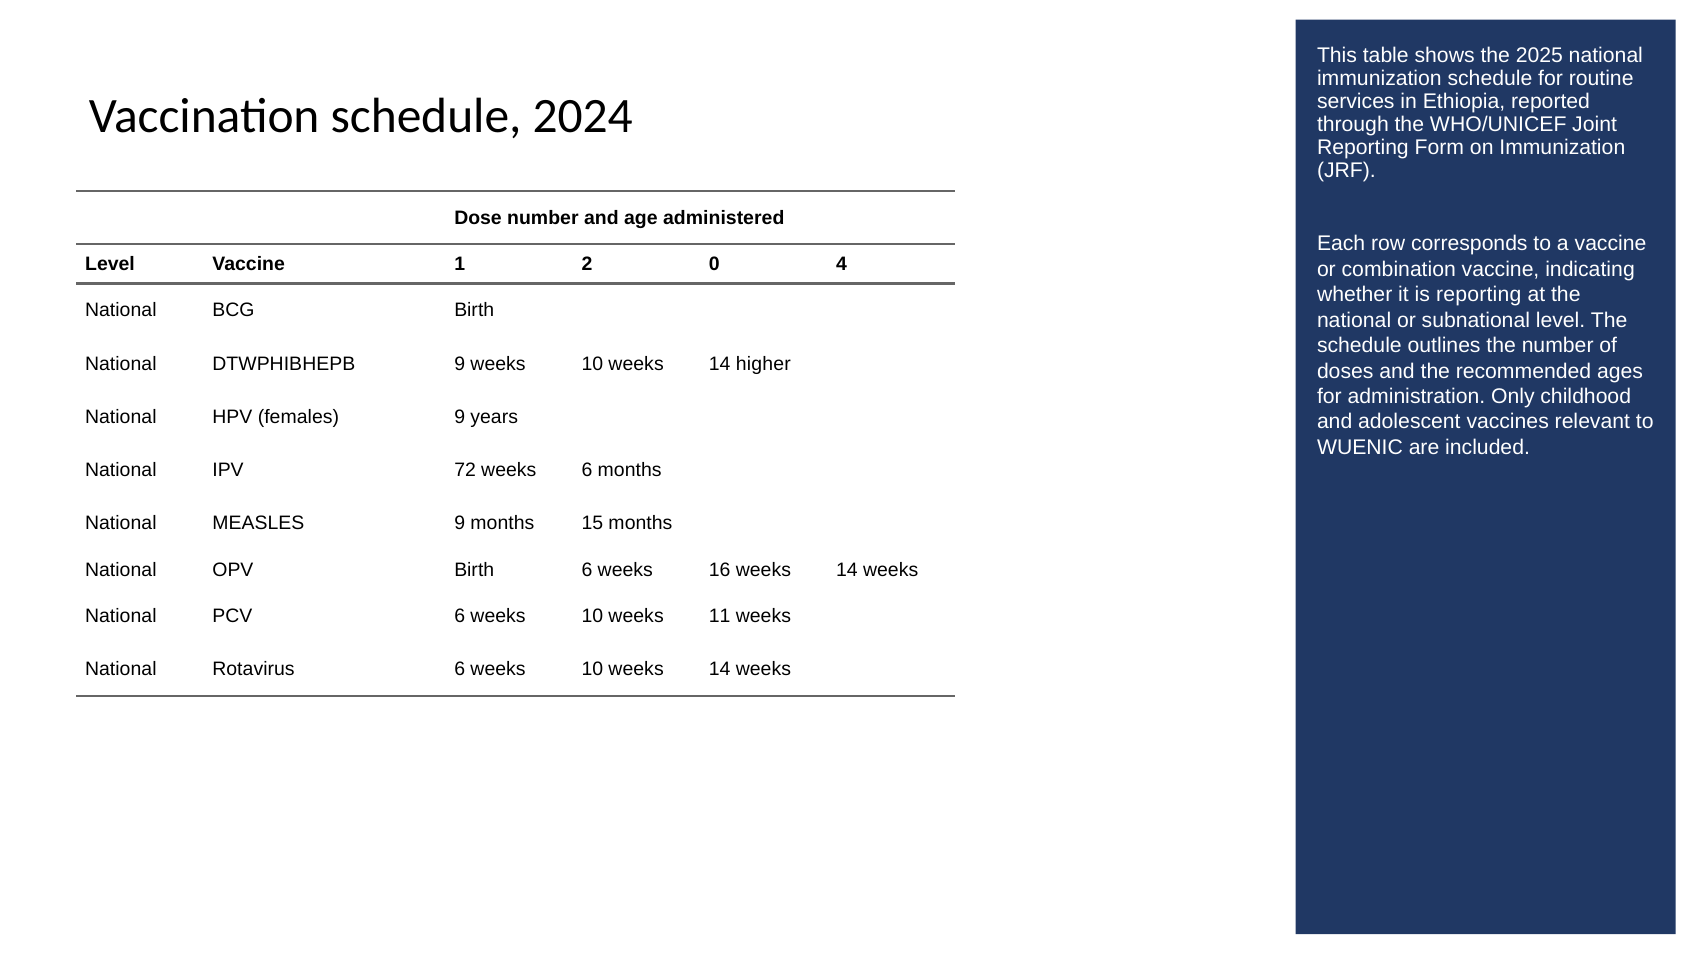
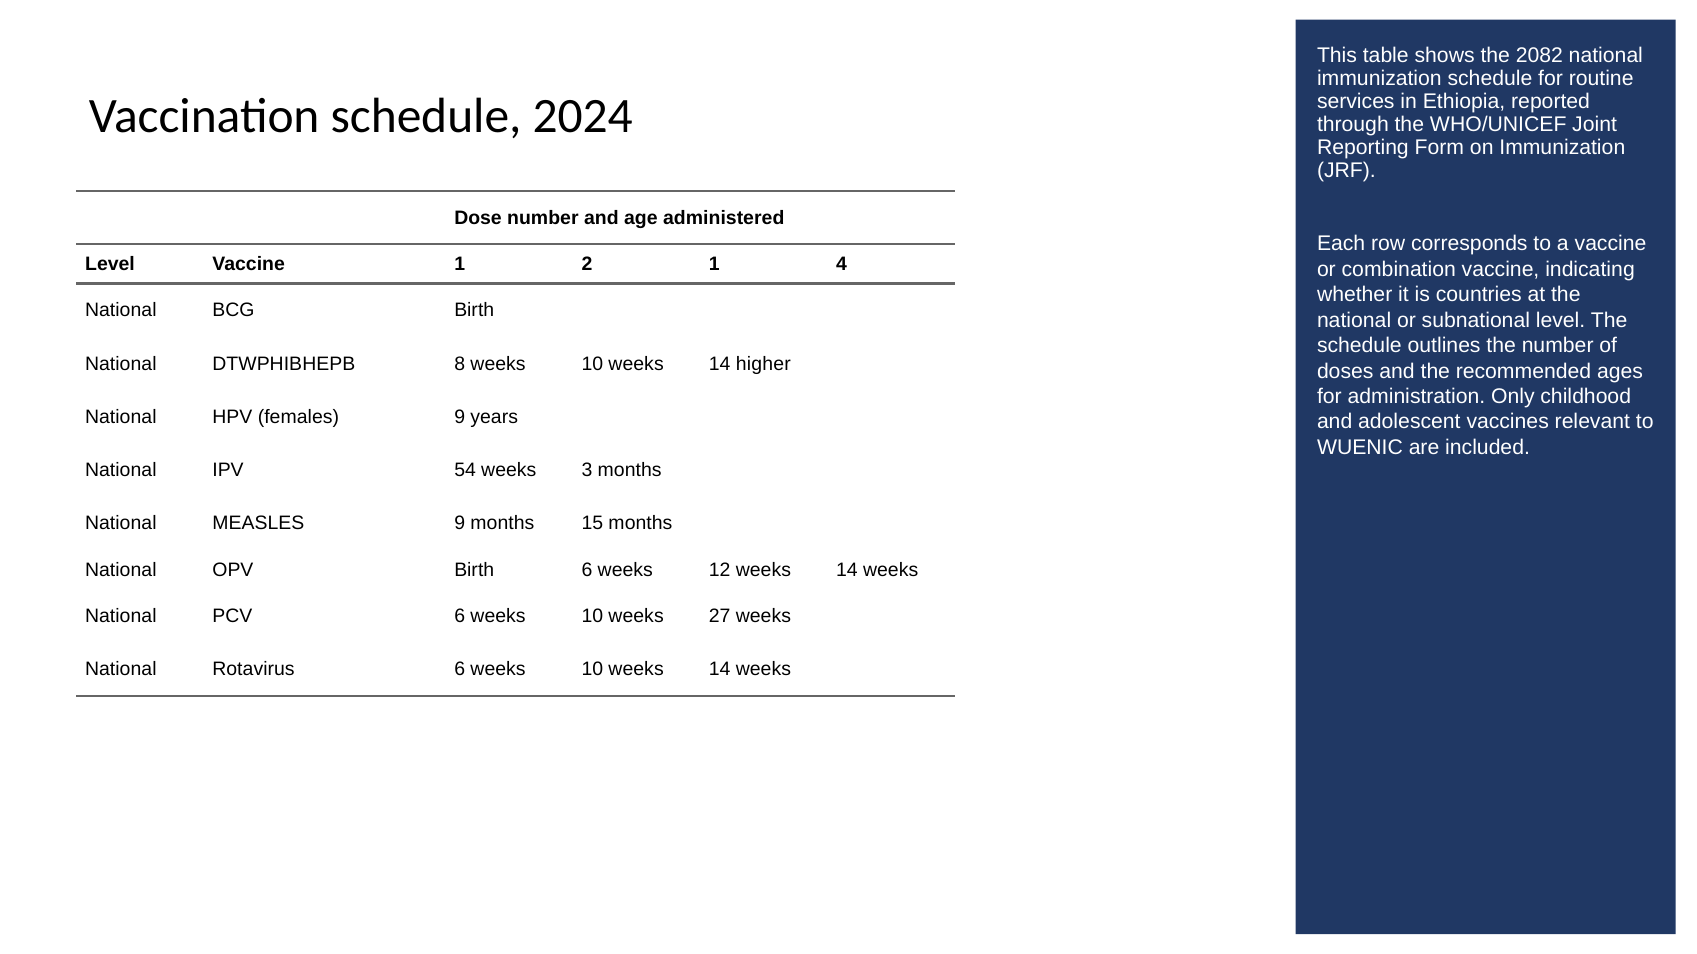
2025: 2025 -> 2082
2 0: 0 -> 1
is reporting: reporting -> countries
DTWPHIBHEPB 9: 9 -> 8
72: 72 -> 54
weeks 6: 6 -> 3
16: 16 -> 12
11: 11 -> 27
